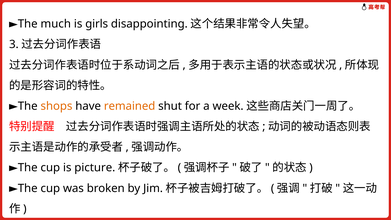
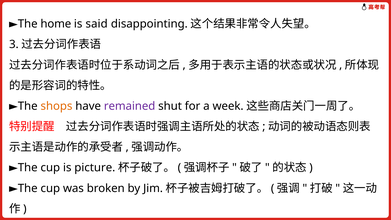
much: much -> home
girls: girls -> said
remained colour: orange -> purple
